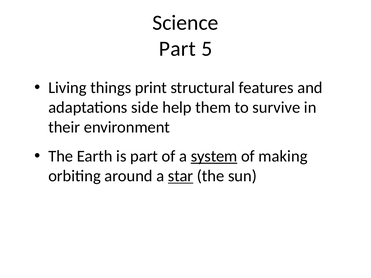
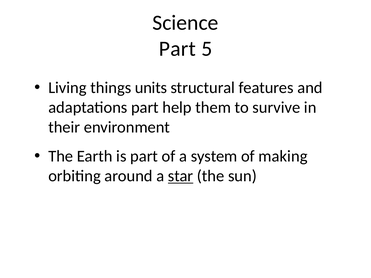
print: print -> units
adaptations side: side -> part
system underline: present -> none
